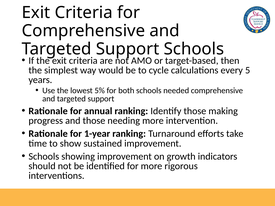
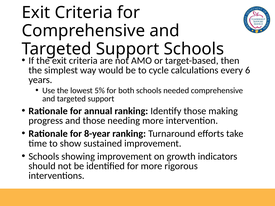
5: 5 -> 6
1-year: 1-year -> 8-year
